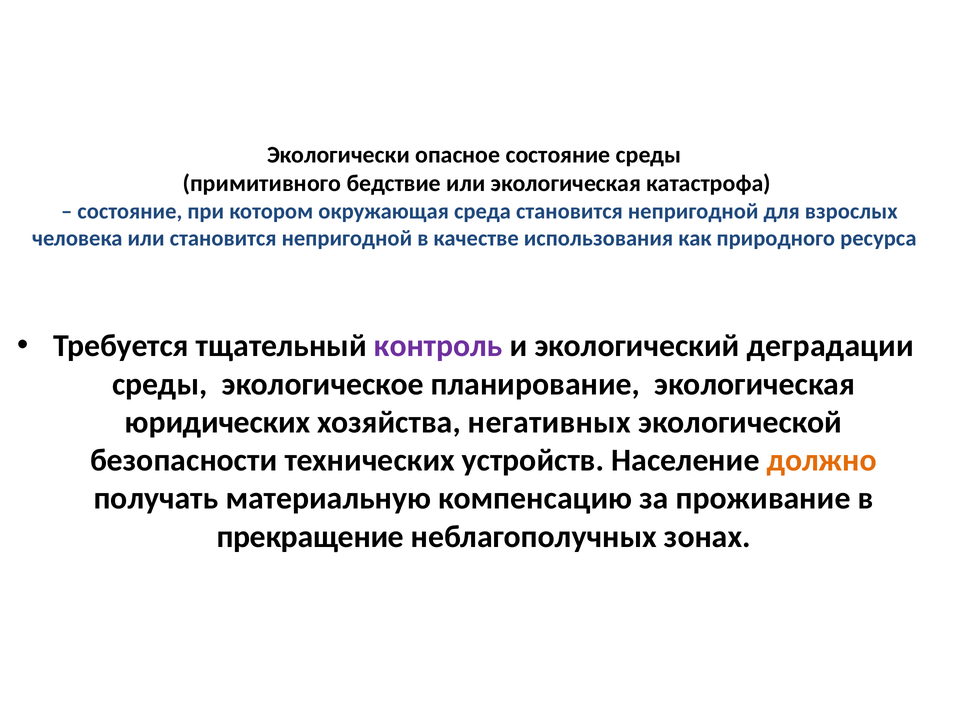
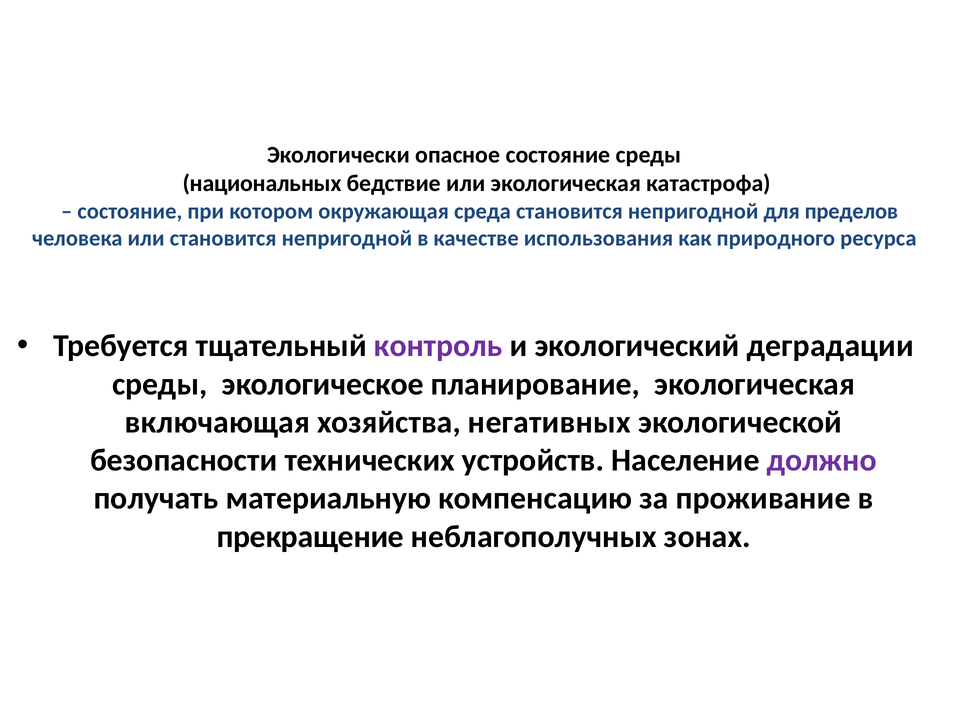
примитивного: примитивного -> национальных
взрослых: взрослых -> пределов
юридических: юридических -> включающая
должно colour: orange -> purple
